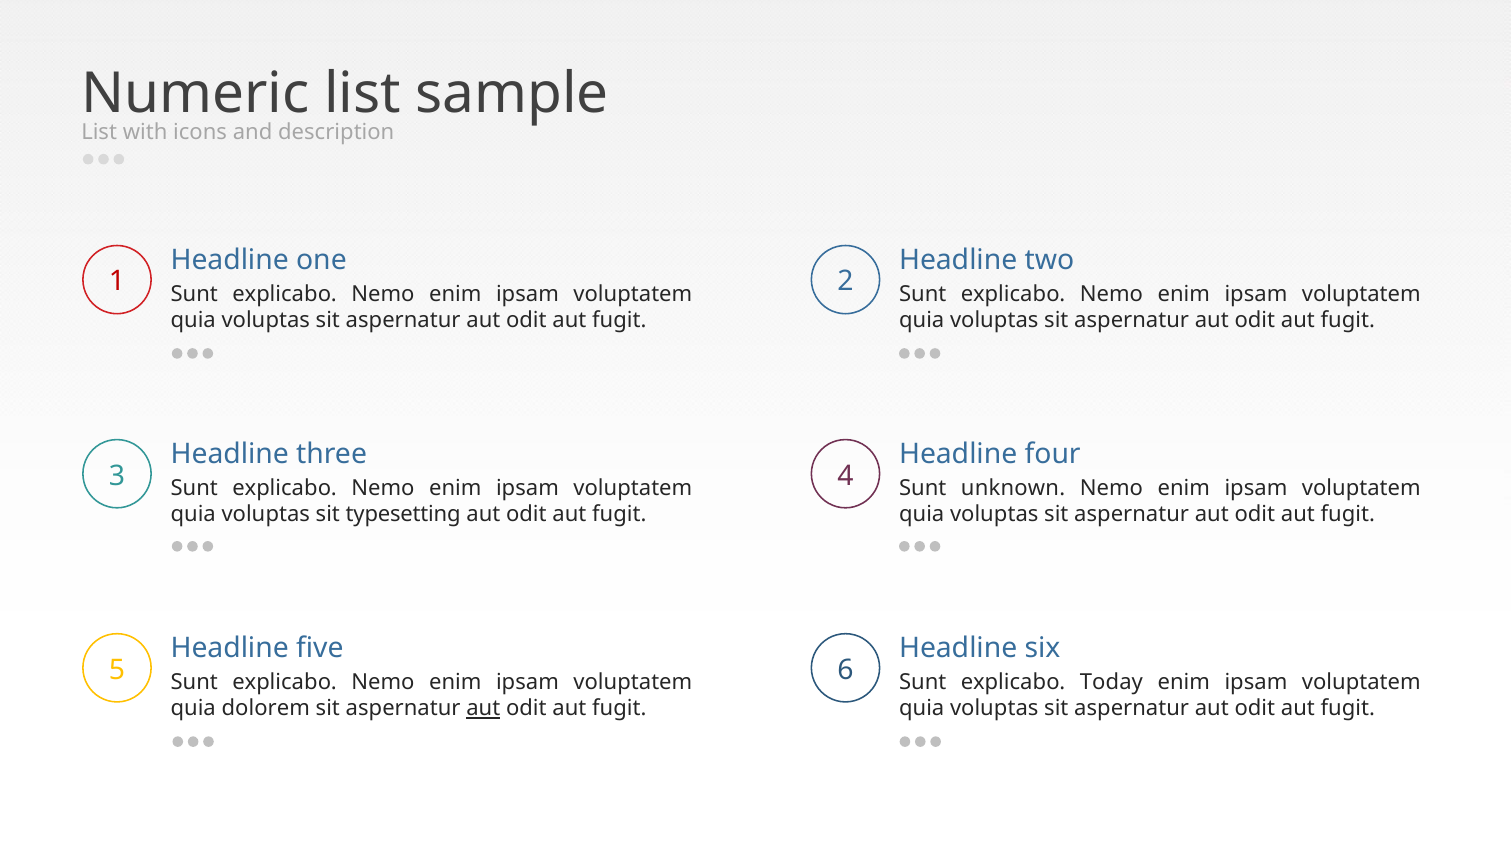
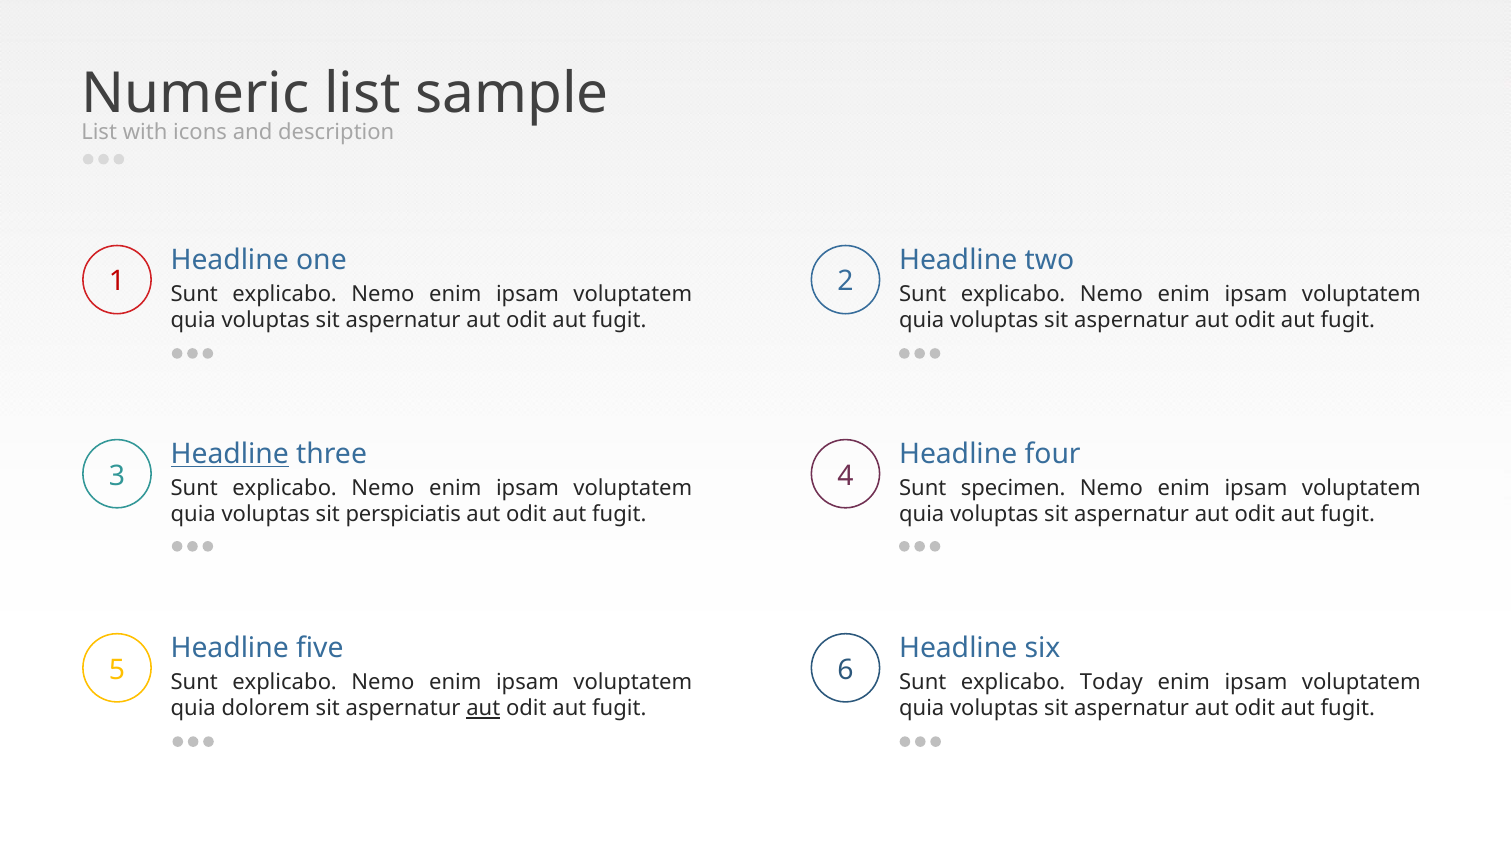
Headline at (230, 454) underline: none -> present
unknown: unknown -> specimen
typesetting: typesetting -> perspiciatis
